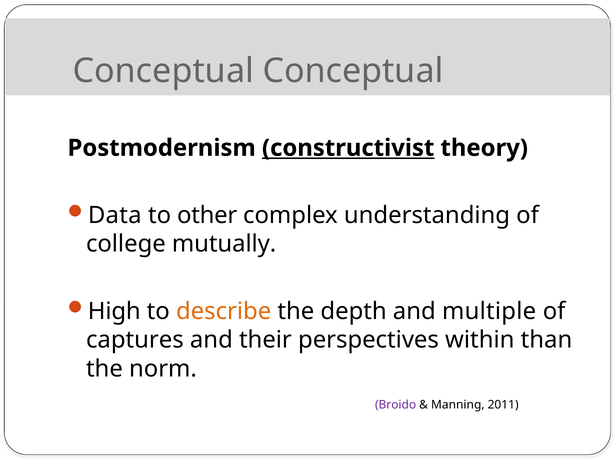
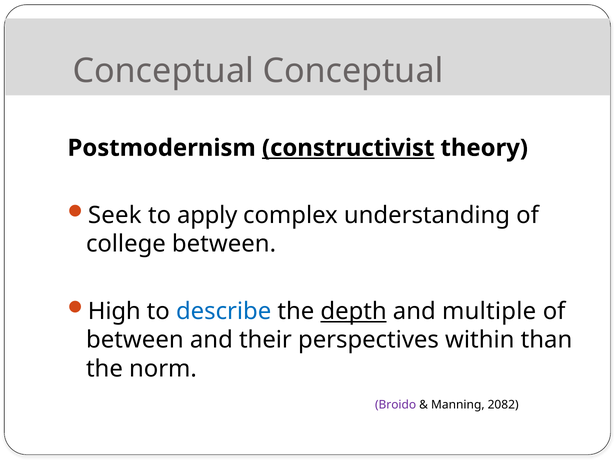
Data: Data -> Seek
other: other -> apply
college mutually: mutually -> between
describe colour: orange -> blue
depth underline: none -> present
captures at (135, 340): captures -> between
2011: 2011 -> 2082
